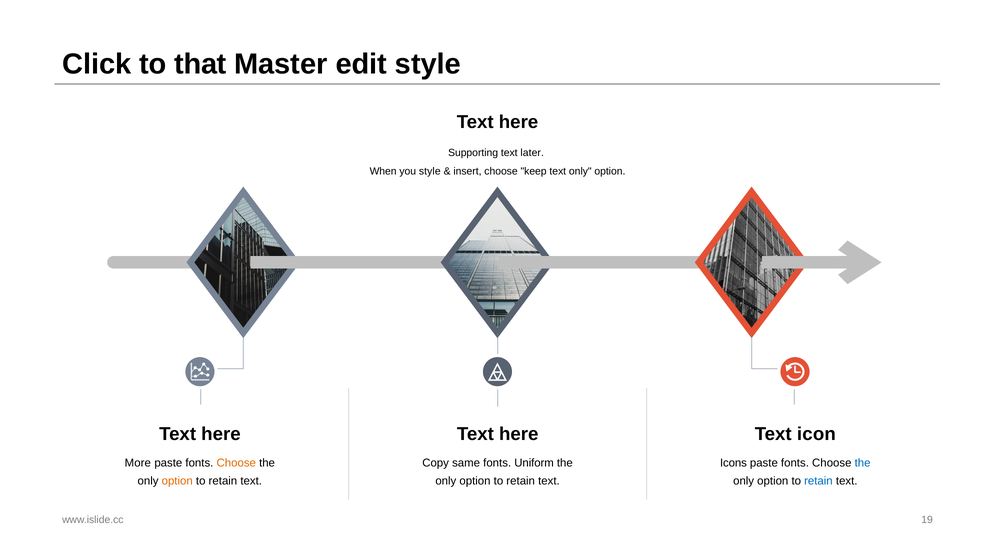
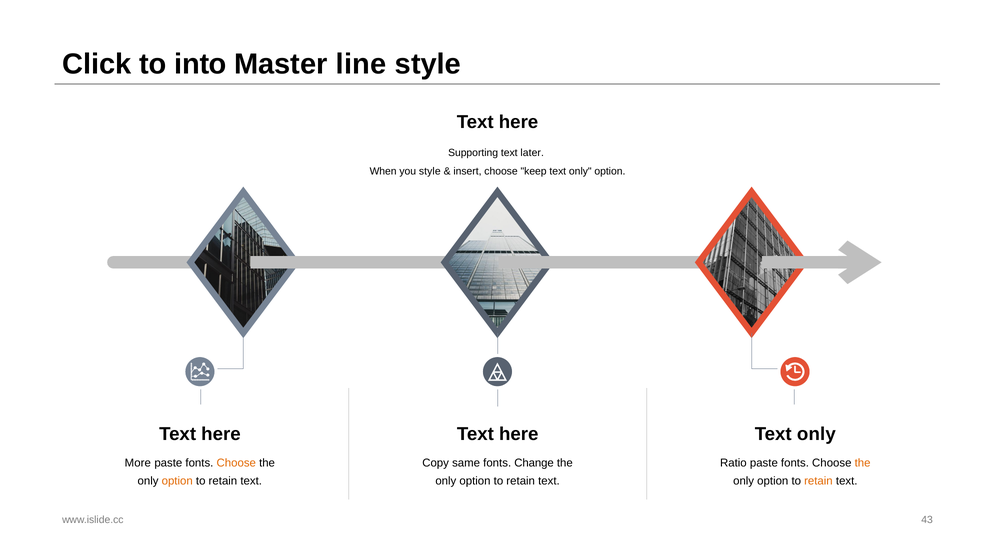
that: that -> into
edit: edit -> line
icon at (816, 434): icon -> only
Uniform: Uniform -> Change
Icons: Icons -> Ratio
the at (863, 463) colour: blue -> orange
retain at (818, 481) colour: blue -> orange
19: 19 -> 43
